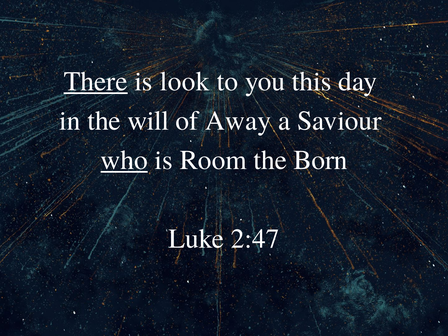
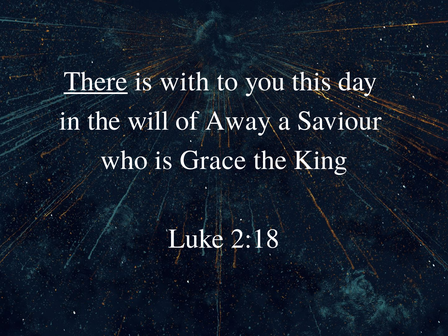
look: look -> with
who underline: present -> none
Room: Room -> Grace
Born: Born -> King
2:47: 2:47 -> 2:18
